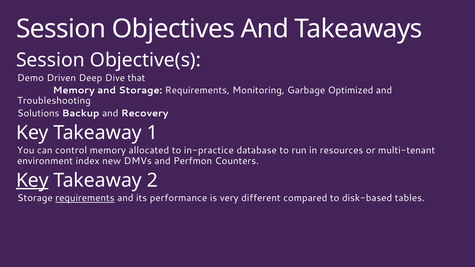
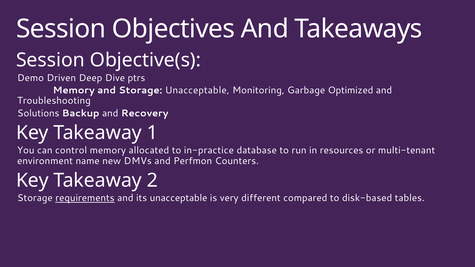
that: that -> ptrs
and Storage Requirements: Requirements -> Unacceptable
index: index -> name
Key at (32, 180) underline: present -> none
its performance: performance -> unacceptable
